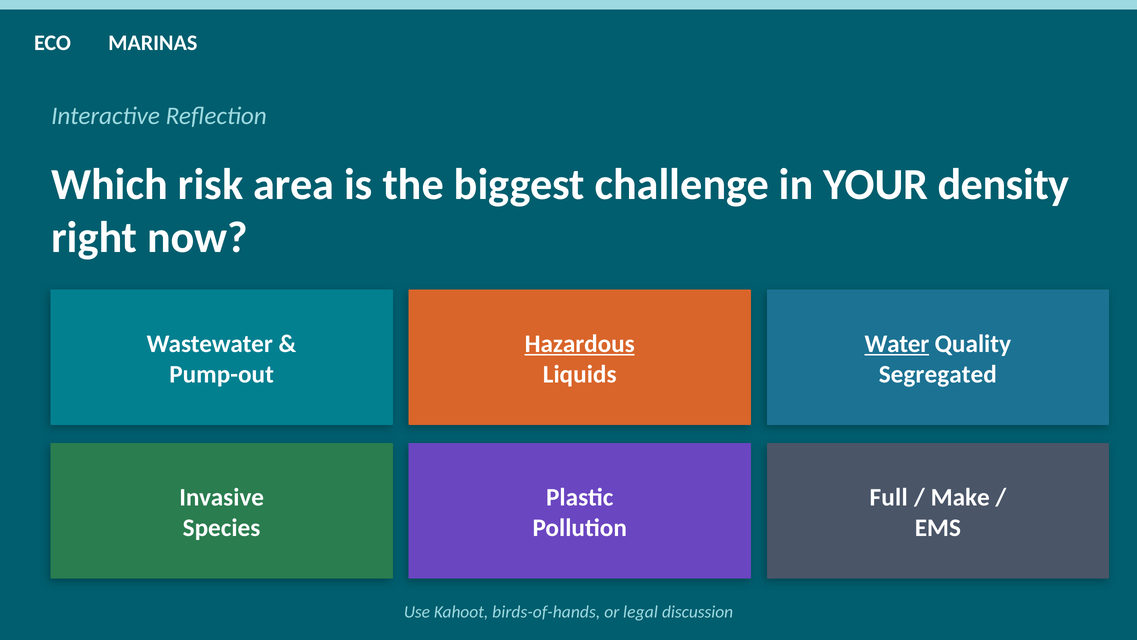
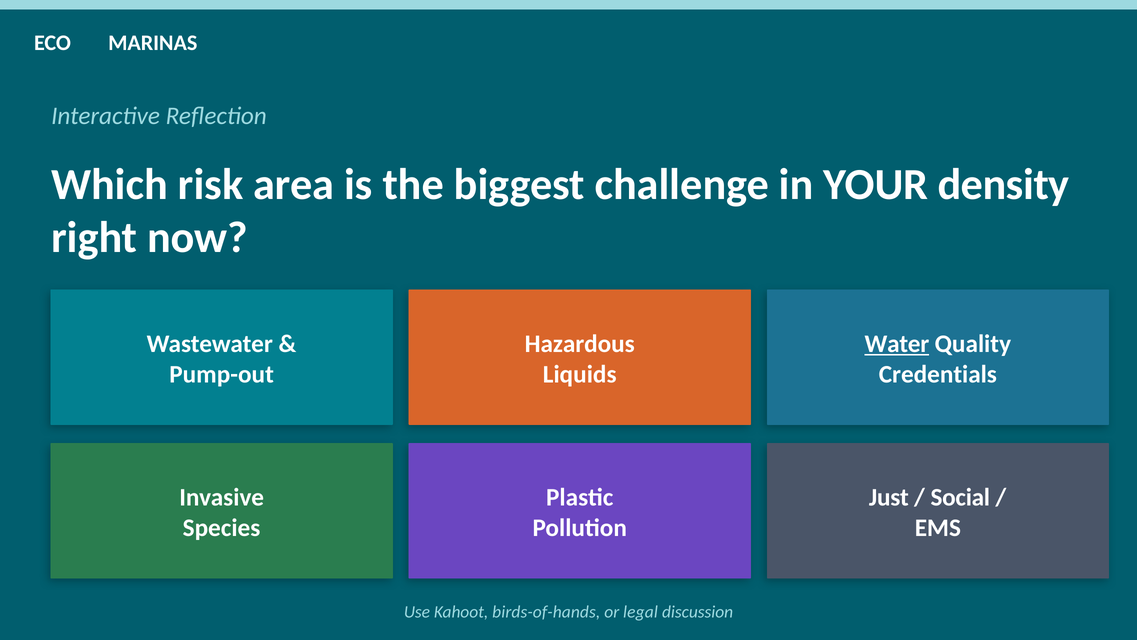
Hazardous underline: present -> none
Segregated: Segregated -> Credentials
Full: Full -> Just
Make: Make -> Social
